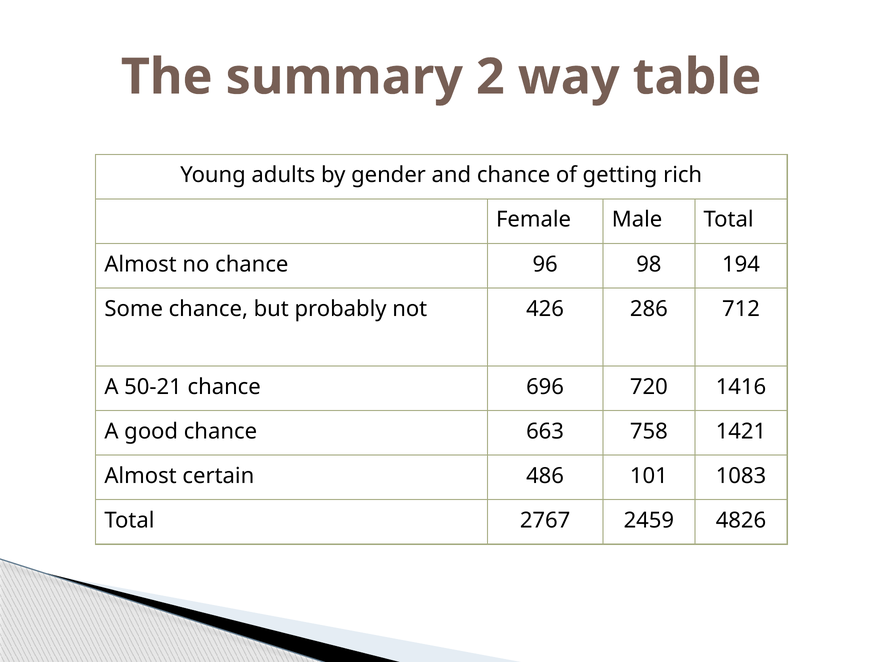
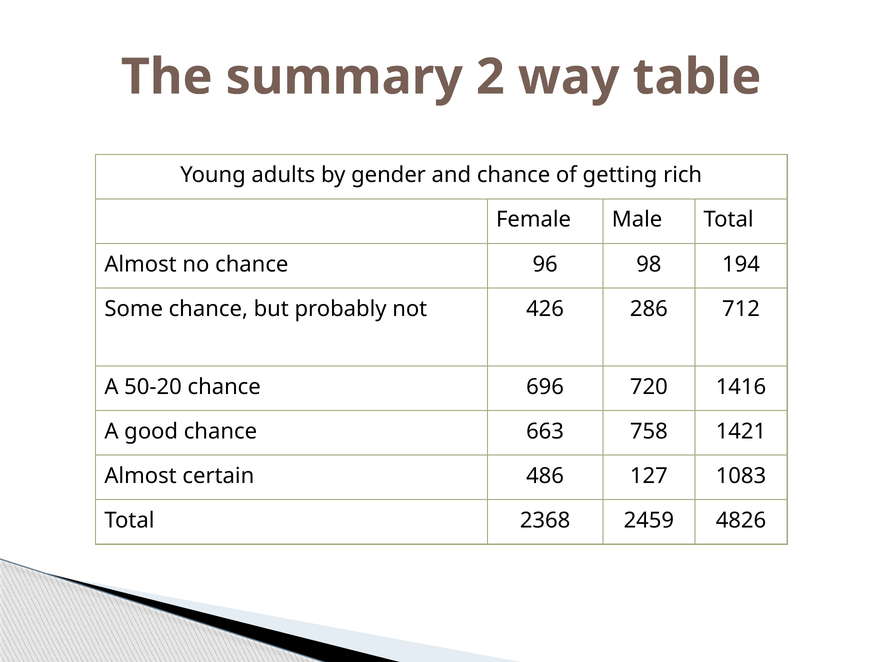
50-21: 50-21 -> 50-20
101: 101 -> 127
2767: 2767 -> 2368
